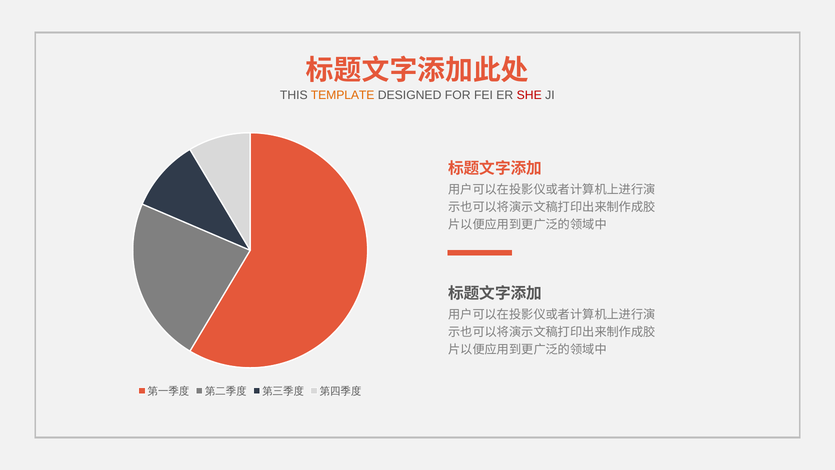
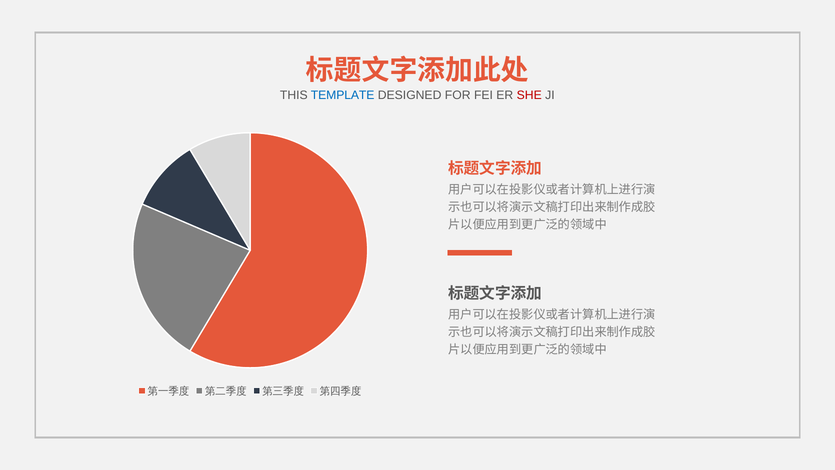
TEMPLATE colour: orange -> blue
